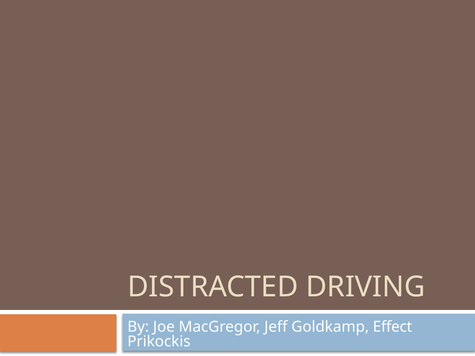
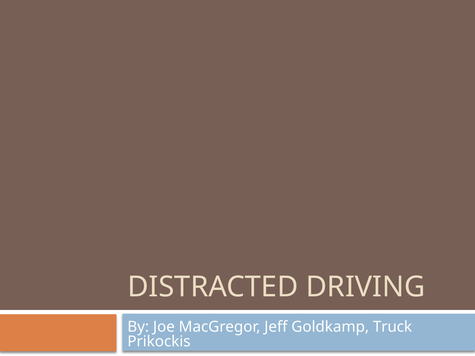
Effect: Effect -> Truck
